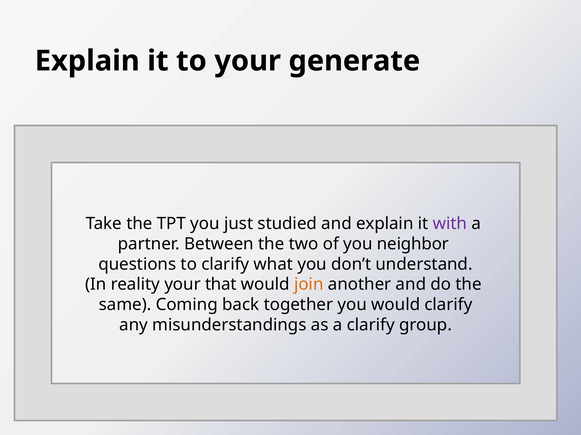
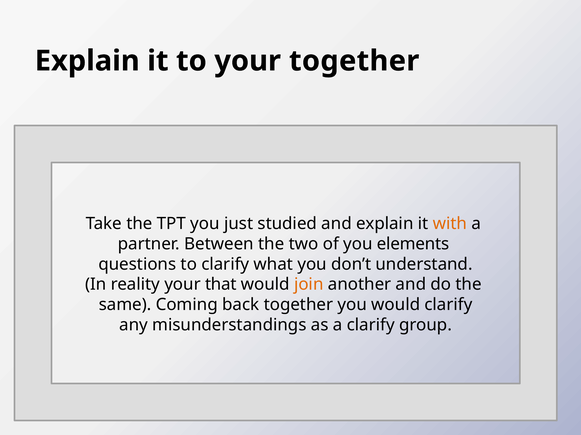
your generate: generate -> together
with colour: purple -> orange
neighbor: neighbor -> elements
